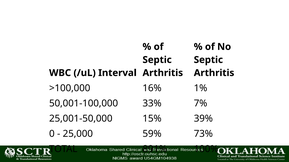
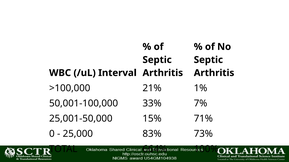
16%: 16% -> 21%
39%: 39% -> 71%
59%: 59% -> 83%
891%: 891% -> 664%
